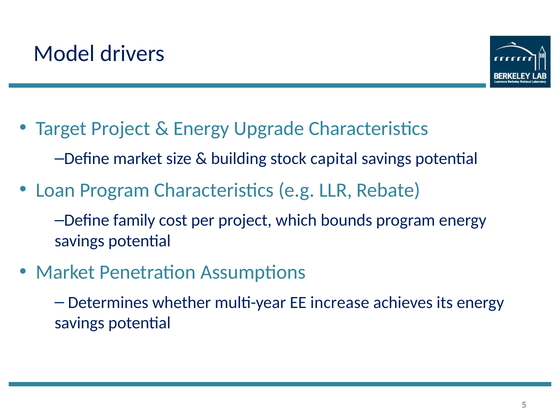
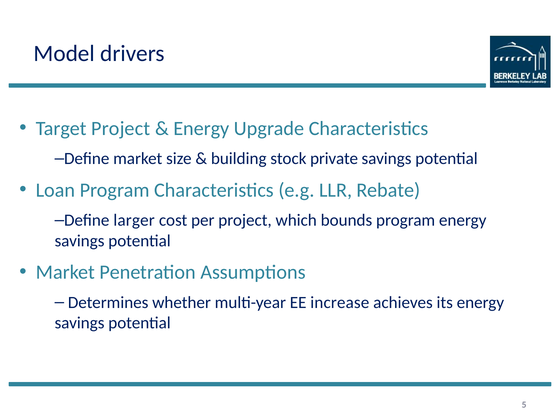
capital: capital -> private
family: family -> larger
